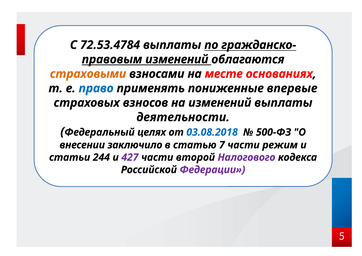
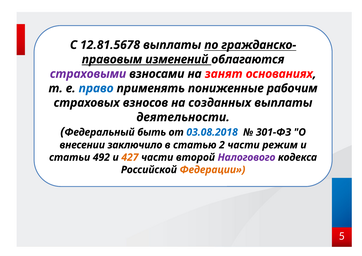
72.53.4784: 72.53.4784 -> 12.81.5678
страховыми colour: orange -> purple
месте: месте -> занят
впервые: впервые -> рабочим
на изменений: изменений -> созданных
целях: целях -> быть
500-ФЗ: 500-ФЗ -> 301-ФЗ
7: 7 -> 2
244: 244 -> 492
427 colour: purple -> orange
Федерации colour: purple -> orange
